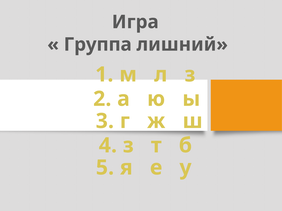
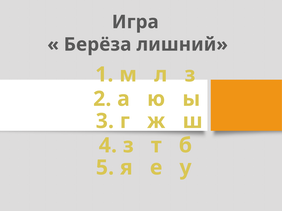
Группа: Группа -> Берёза
